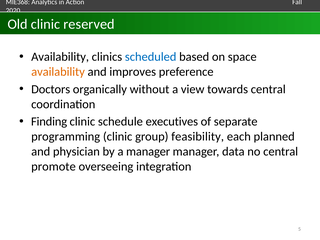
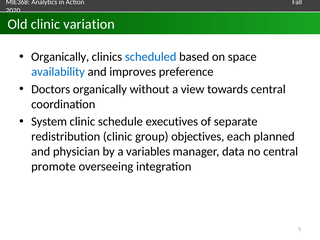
reserved: reserved -> variation
Availability at (60, 57): Availability -> Organically
availability at (58, 72) colour: orange -> blue
Finding: Finding -> System
programming: programming -> redistribution
feasibility: feasibility -> objectives
a manager: manager -> variables
